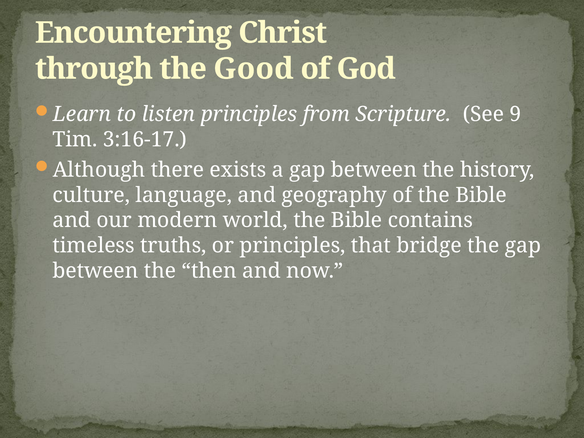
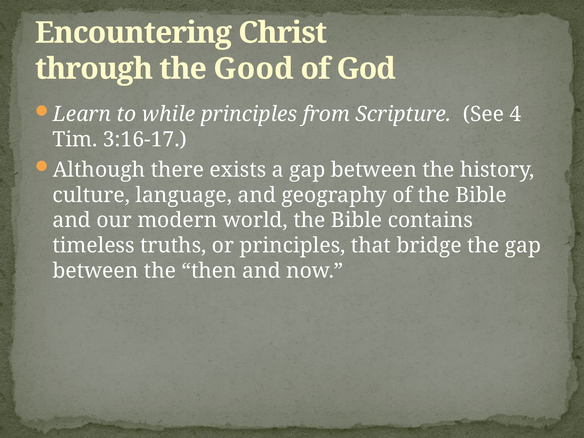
listen: listen -> while
9: 9 -> 4
